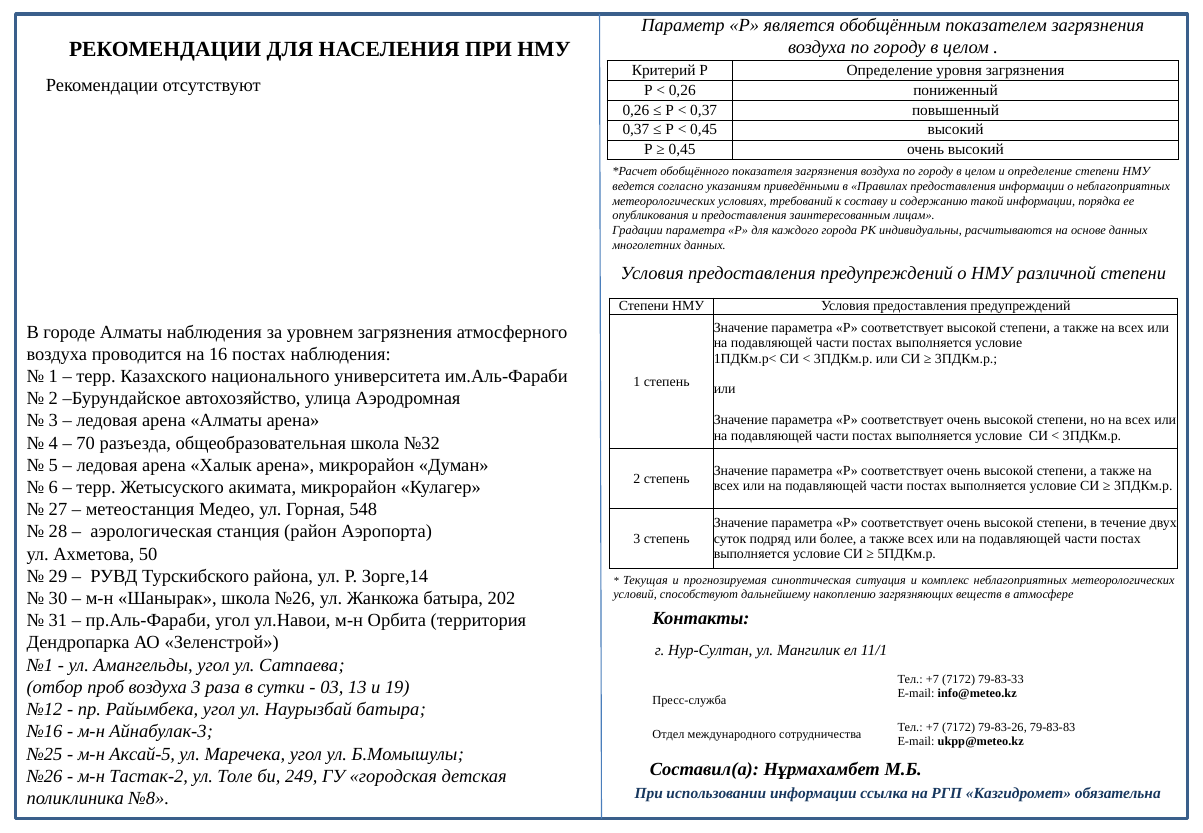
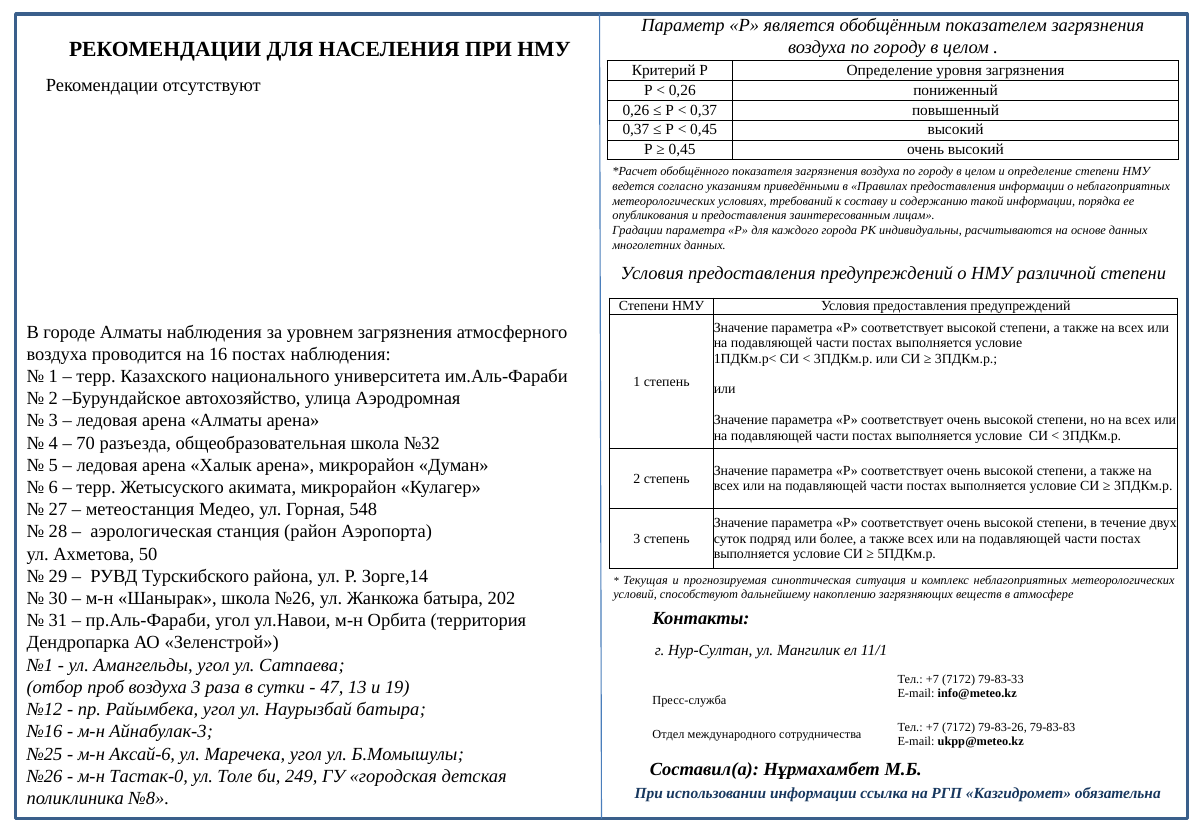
03: 03 -> 47
Аксай-5: Аксай-5 -> Аксай-6
Тастак-2: Тастак-2 -> Тастак-0
